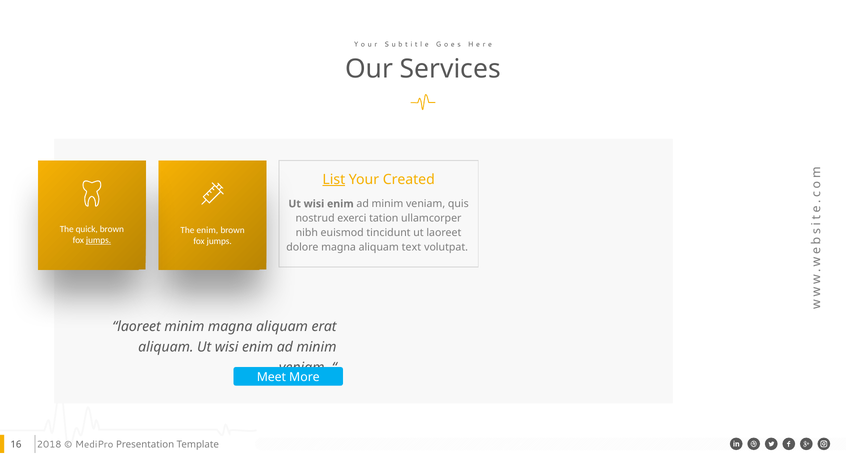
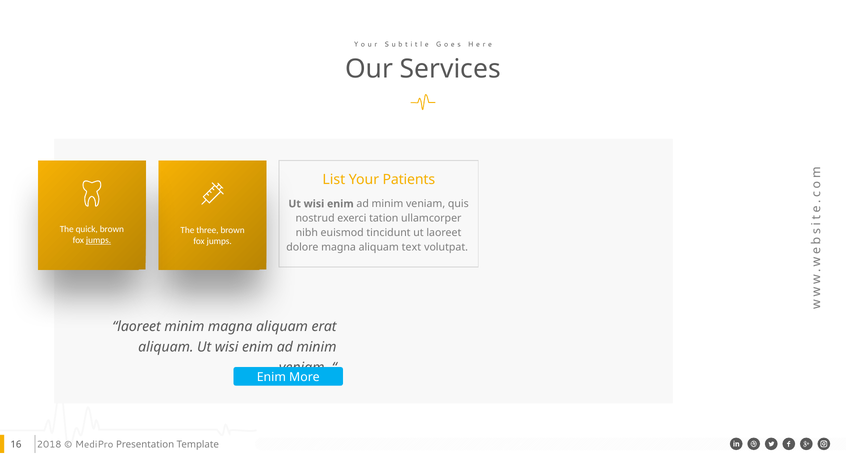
List underline: present -> none
Created: Created -> Patients
enim at (207, 230): enim -> three
Meet at (271, 377): Meet -> Enim
